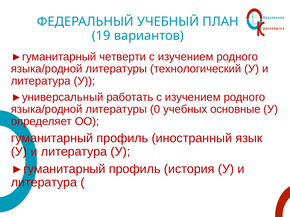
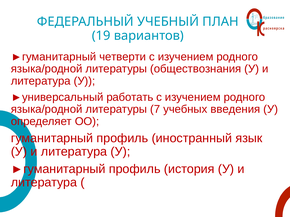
технологический: технологический -> обществознания
0: 0 -> 7
основные: основные -> введения
